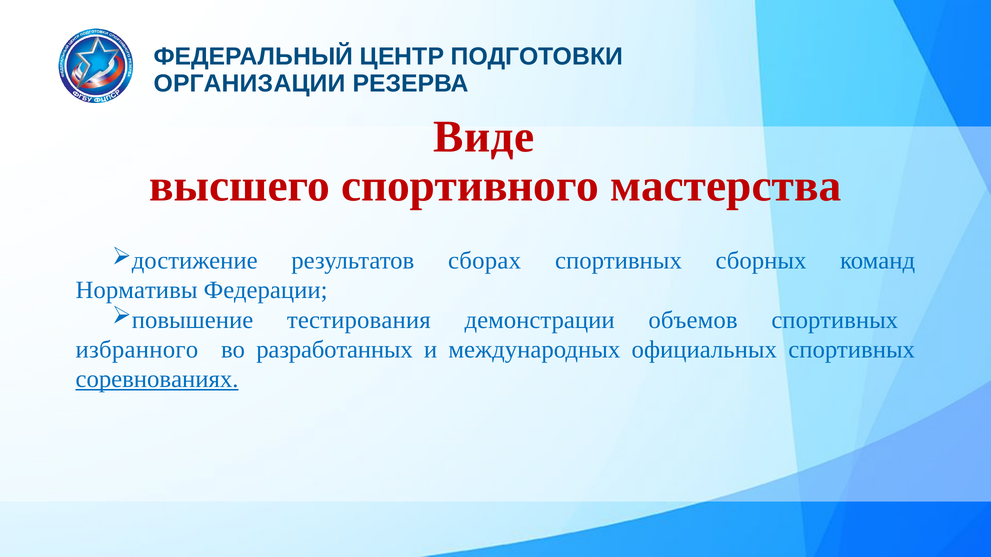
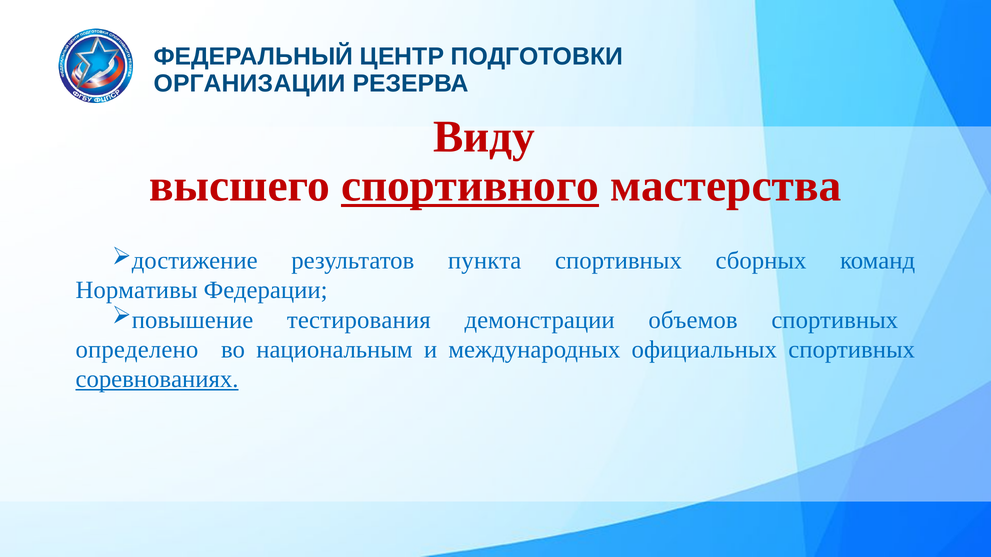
Виде: Виде -> Виду
спортивного underline: none -> present
сборах: сборах -> пункта
избранного: избранного -> определено
разработанных: разработанных -> национальным
